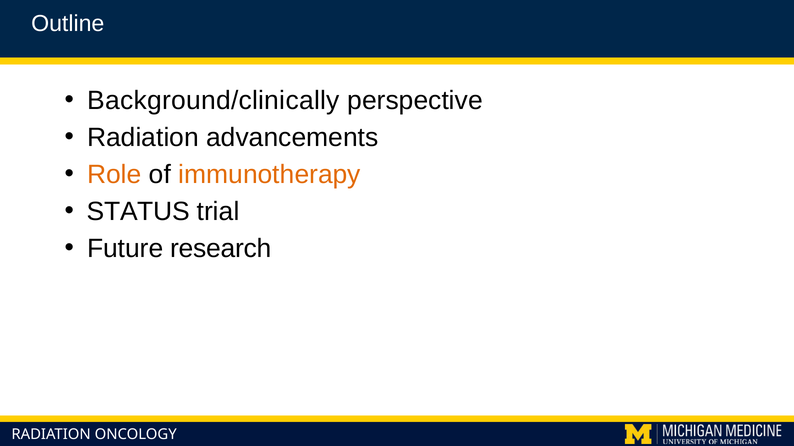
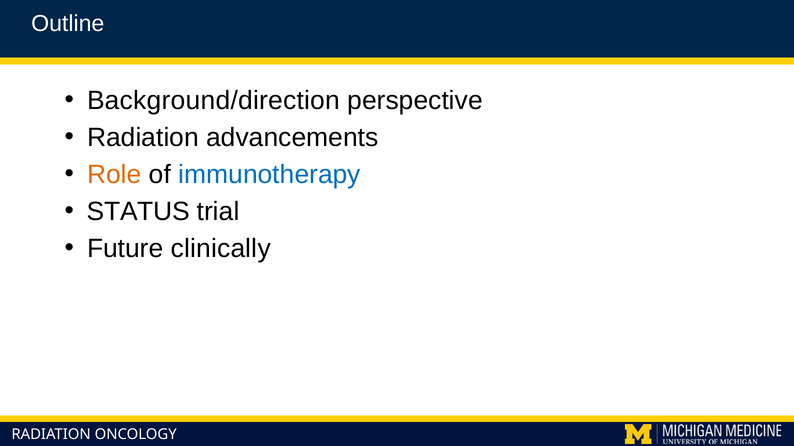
Background/clinically: Background/clinically -> Background/direction
immunotherapy colour: orange -> blue
research: research -> clinically
